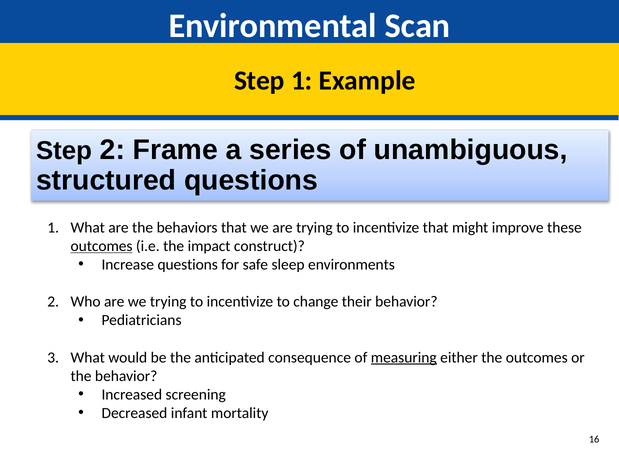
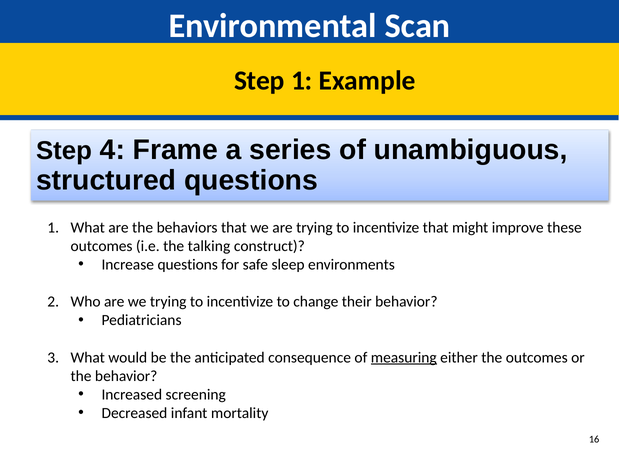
Step 2: 2 -> 4
outcomes at (102, 246) underline: present -> none
impact: impact -> talking
